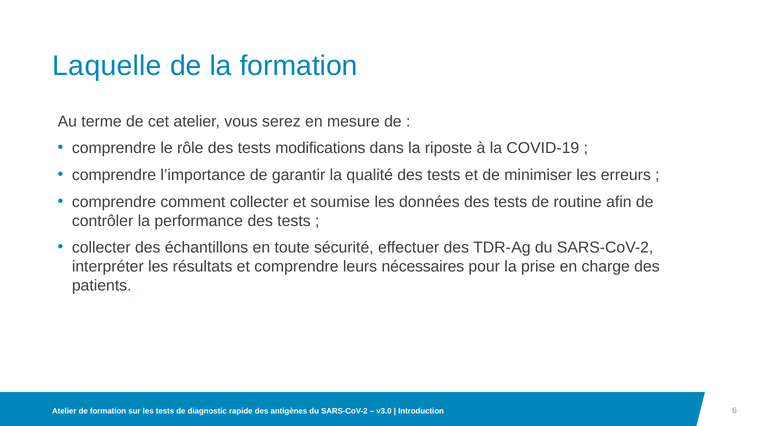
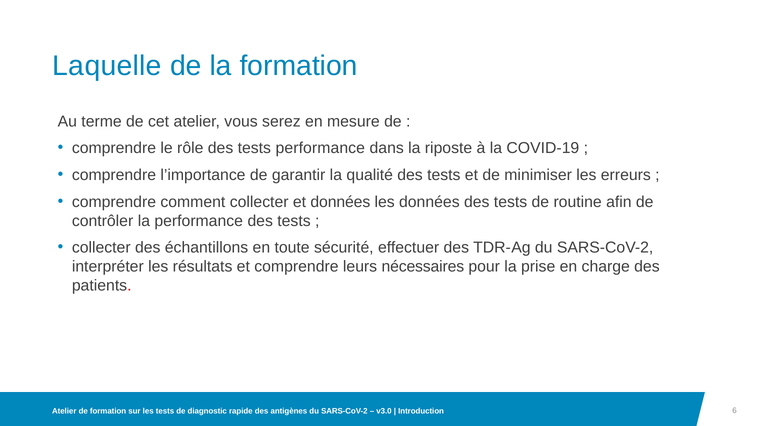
tests modifications: modifications -> performance
et soumise: soumise -> données
